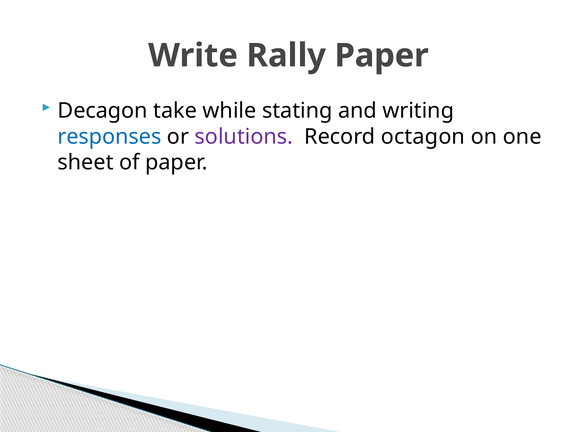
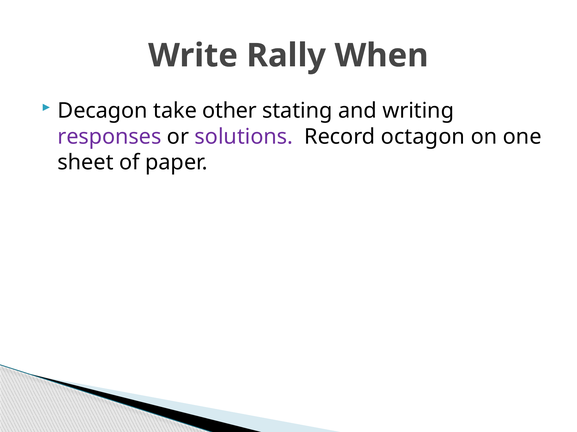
Rally Paper: Paper -> When
while: while -> other
responses colour: blue -> purple
